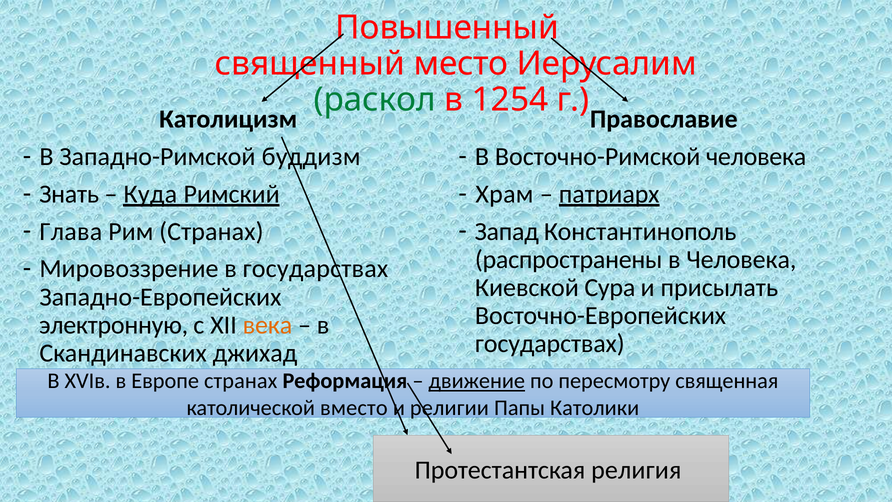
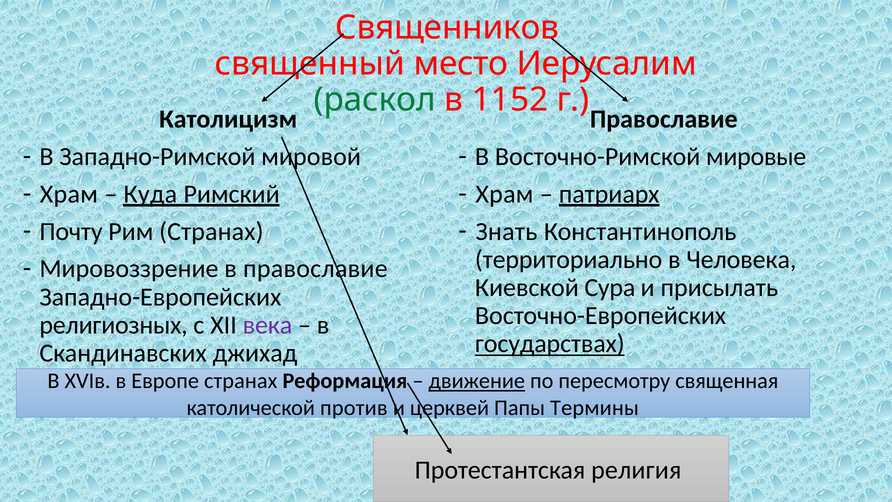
Повышенный: Повышенный -> Священников
1254: 1254 -> 1152
буддизм: буддизм -> мировой
Восточно-Римской человека: человека -> мировые
Знать at (69, 194): Знать -> Храм
Глава: Глава -> Почту
Запад: Запад -> Знать
распространены: распространены -> территориально
в государствах: государствах -> православие
электронную: электронную -> религиозных
века colour: orange -> purple
государствах at (550, 344) underline: none -> present
вместо: вместо -> против
религии: религии -> церквей
Католики: Католики -> Термины
